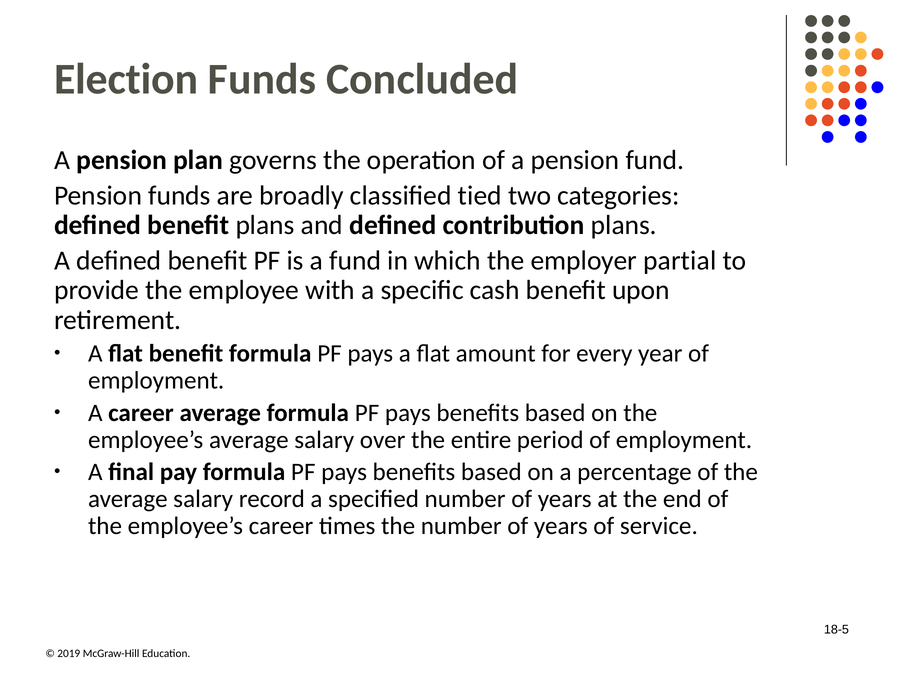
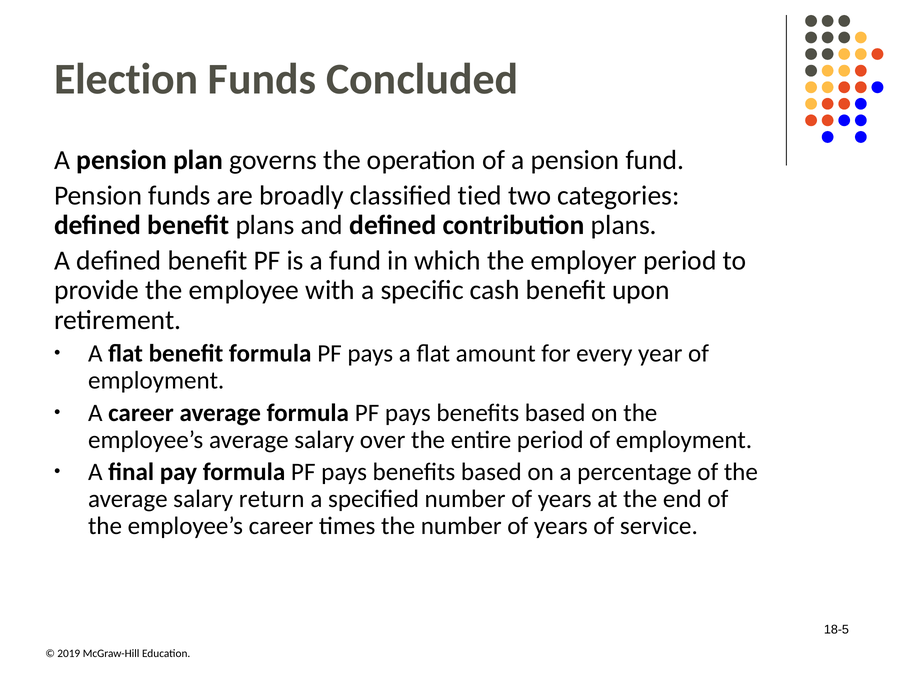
employer partial: partial -> period
record: record -> return
